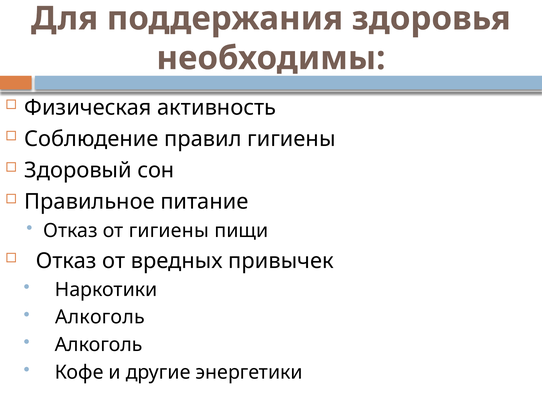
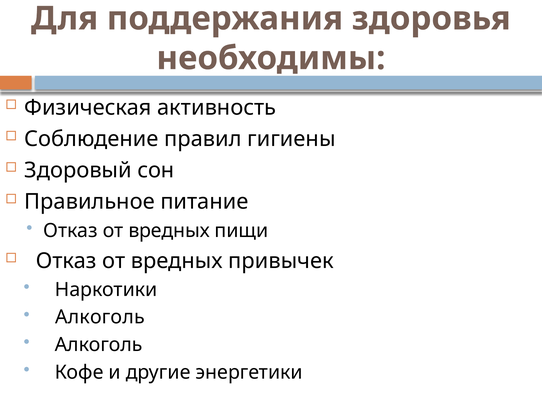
гигиены at (169, 231): гигиены -> вредных
